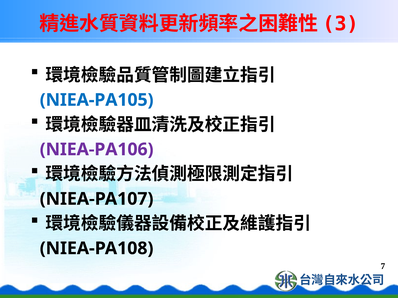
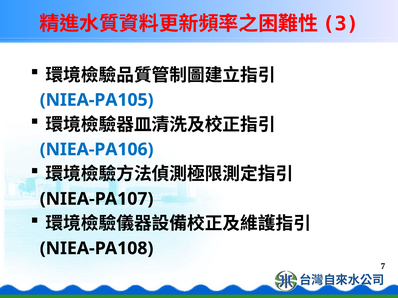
NIEA-PA106 colour: purple -> blue
